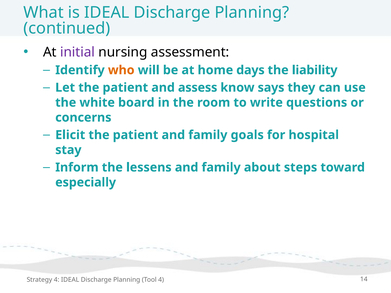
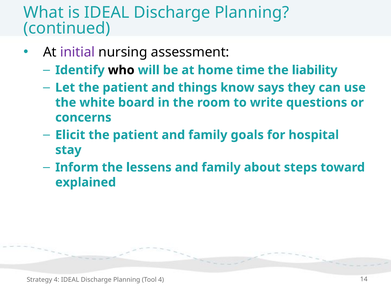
who colour: orange -> black
days: days -> time
assess: assess -> things
especially: especially -> explained
